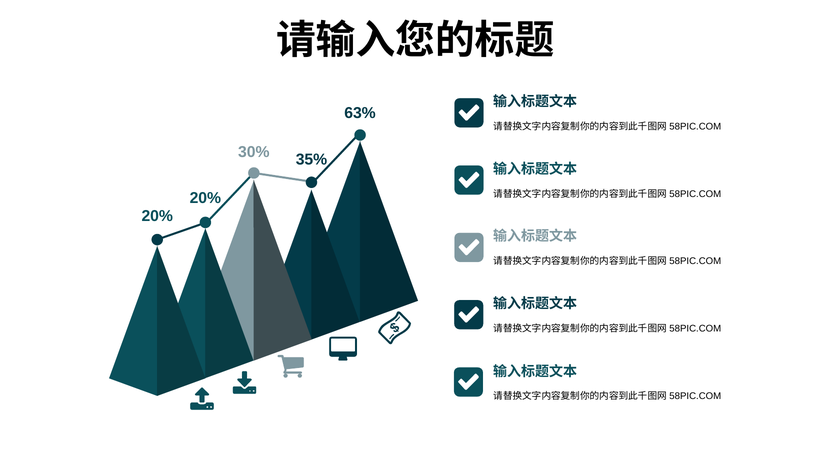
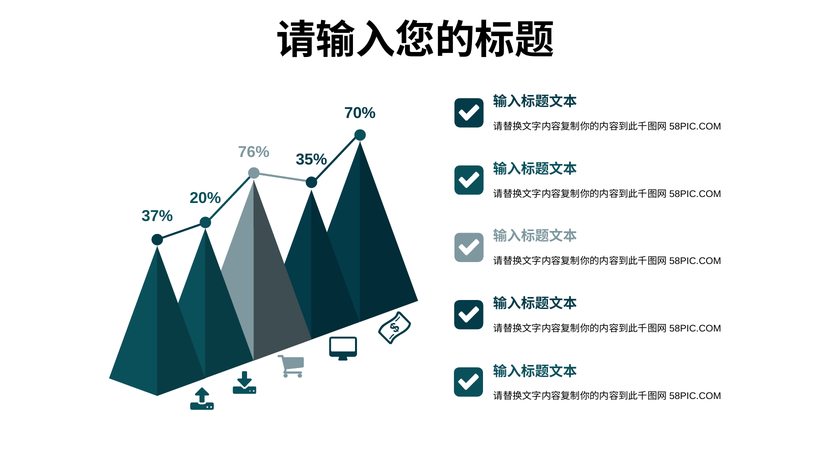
63%: 63% -> 70%
30%: 30% -> 76%
20% at (157, 216): 20% -> 37%
